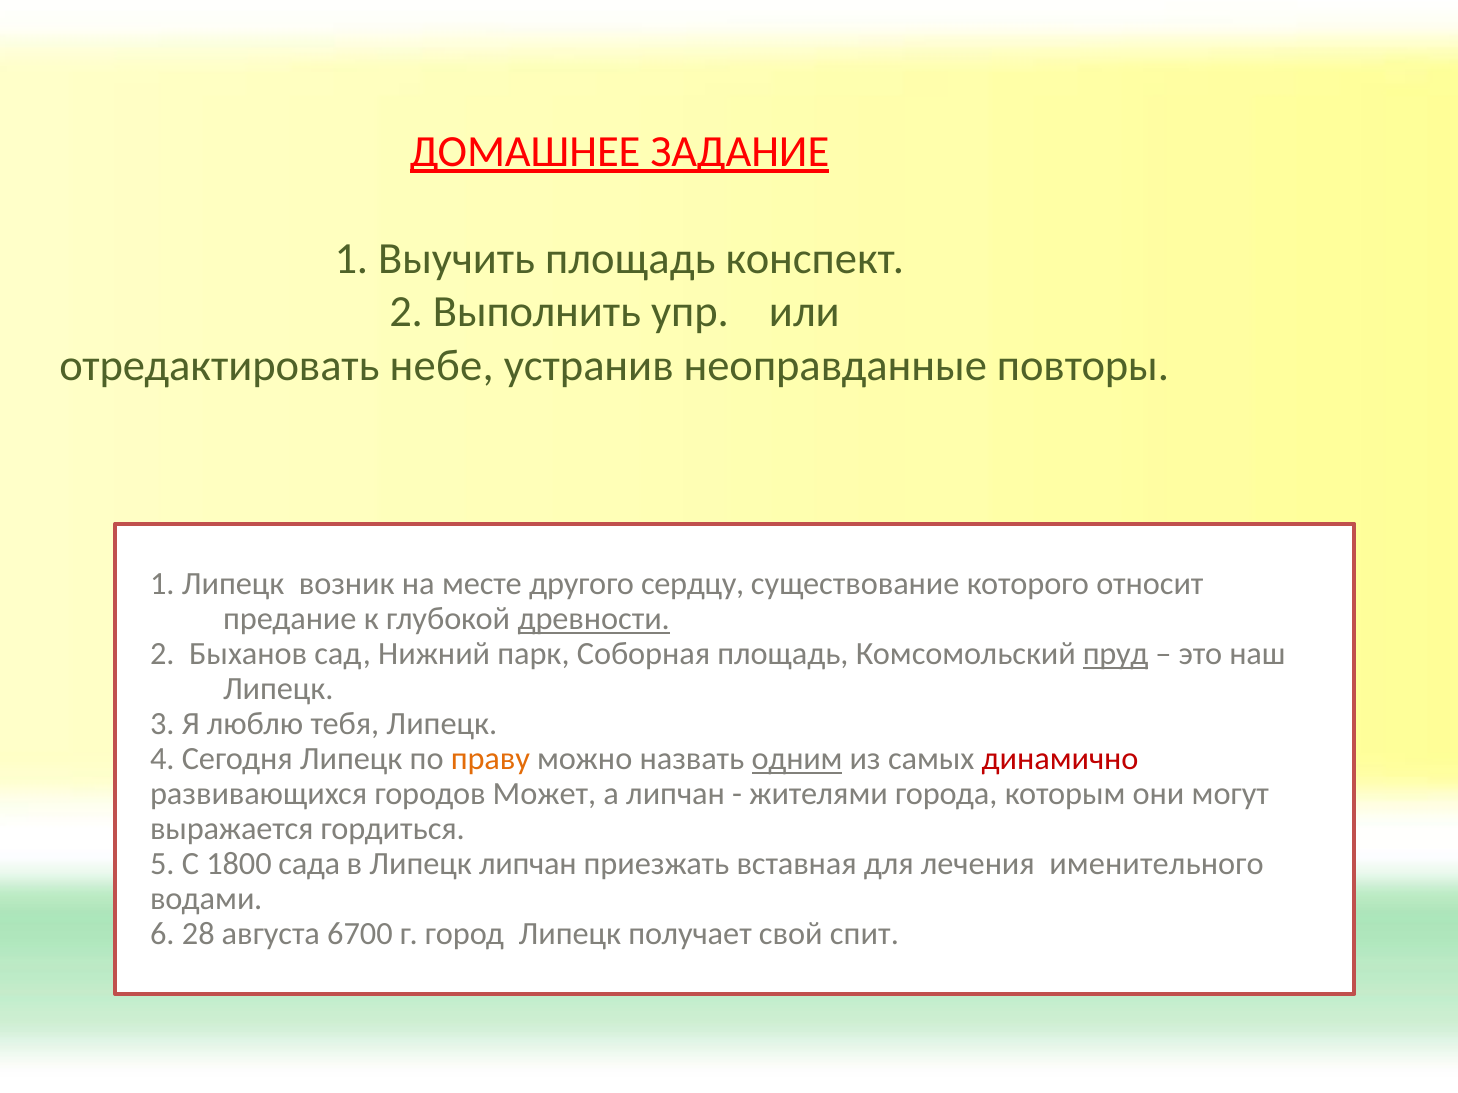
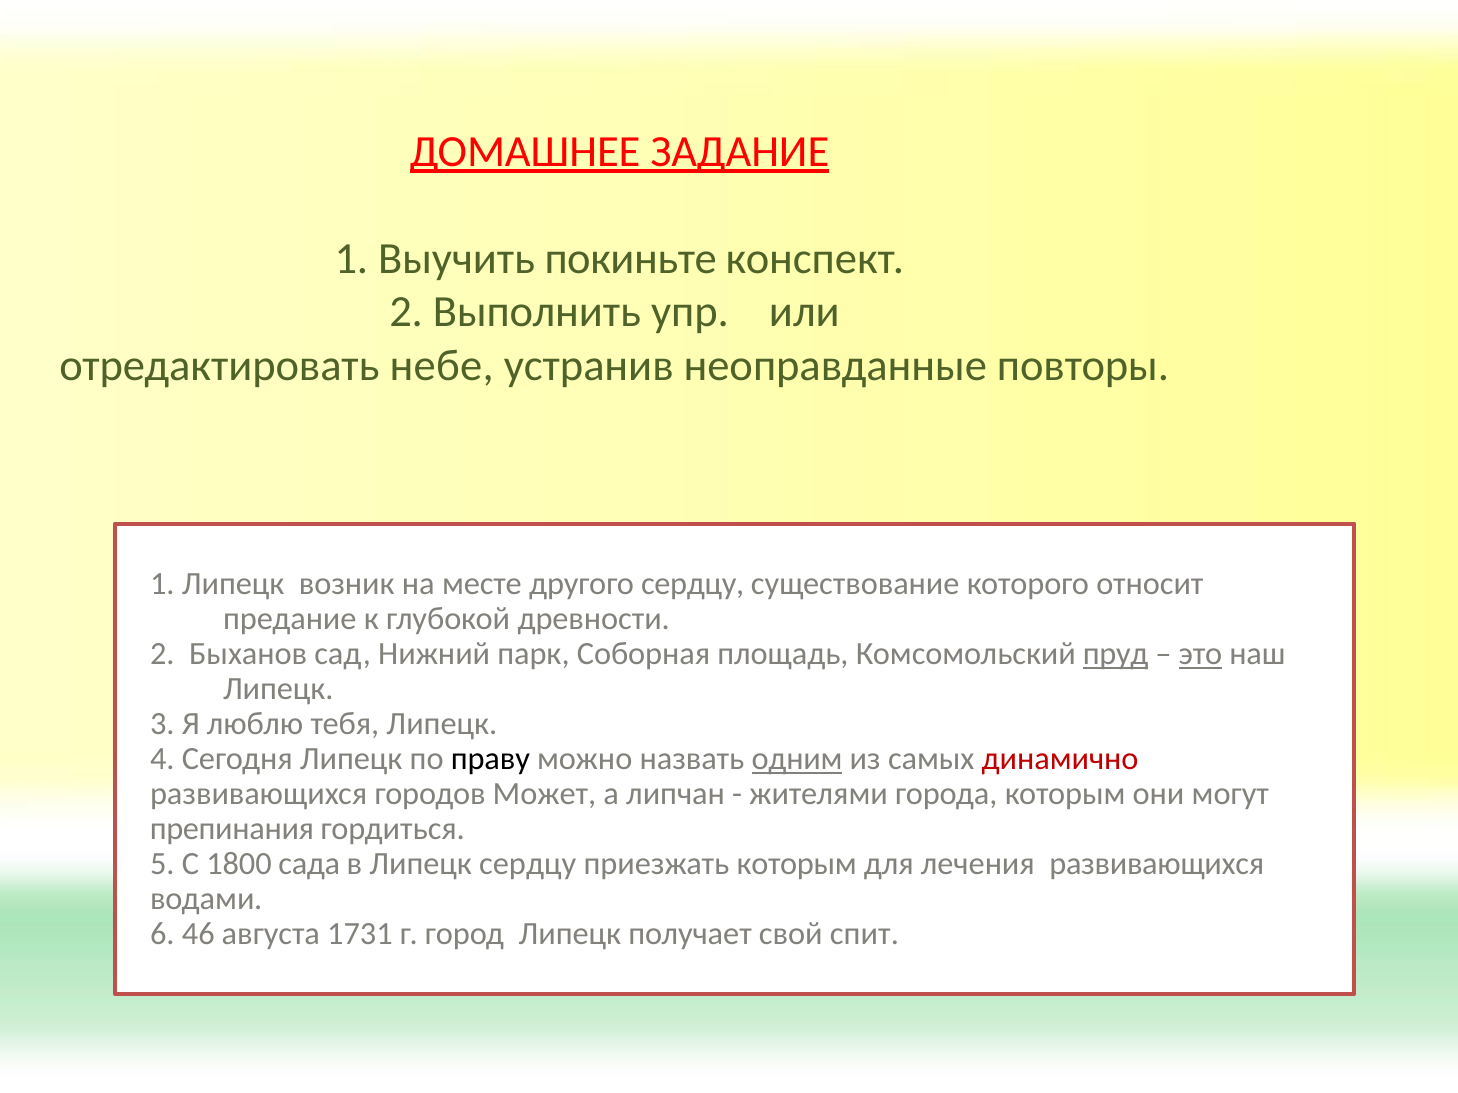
Выучить площадь: площадь -> покиньте
древности underline: present -> none
это underline: none -> present
праву colour: orange -> black
выражается: выражается -> препинания
Липецк липчан: липчан -> сердцу
приезжать вставная: вставная -> которым
лечения именительного: именительного -> развивающихся
28: 28 -> 46
6700: 6700 -> 1731
